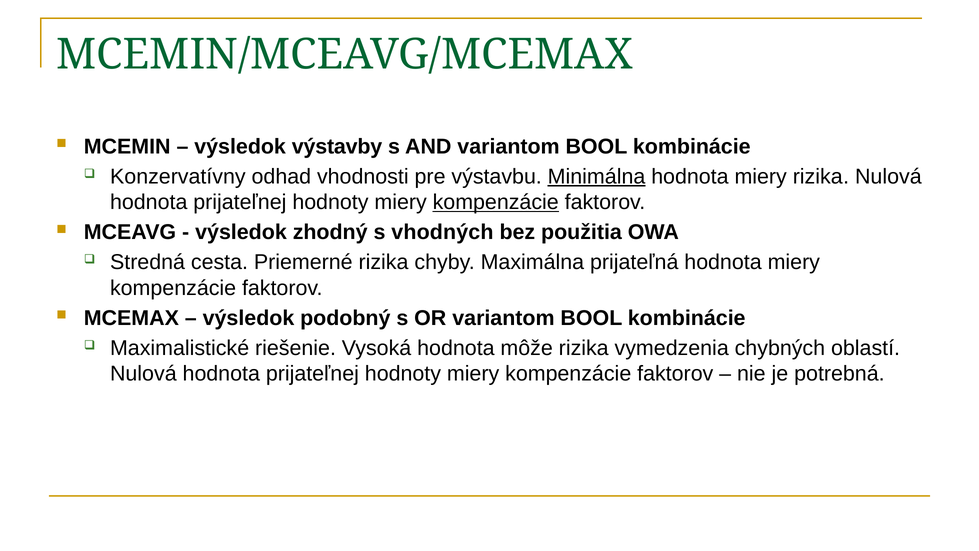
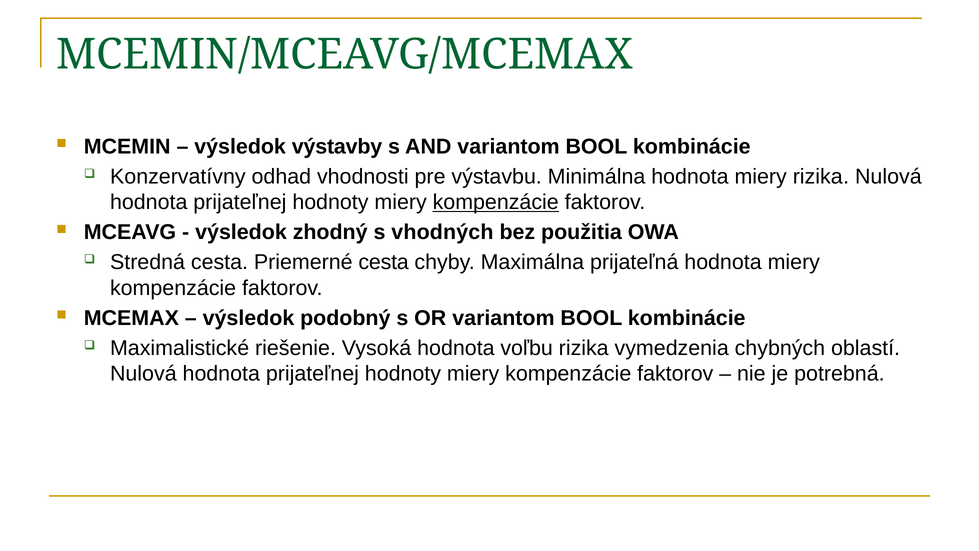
Minimálna underline: present -> none
Priemerné rizika: rizika -> cesta
môže: môže -> voľbu
